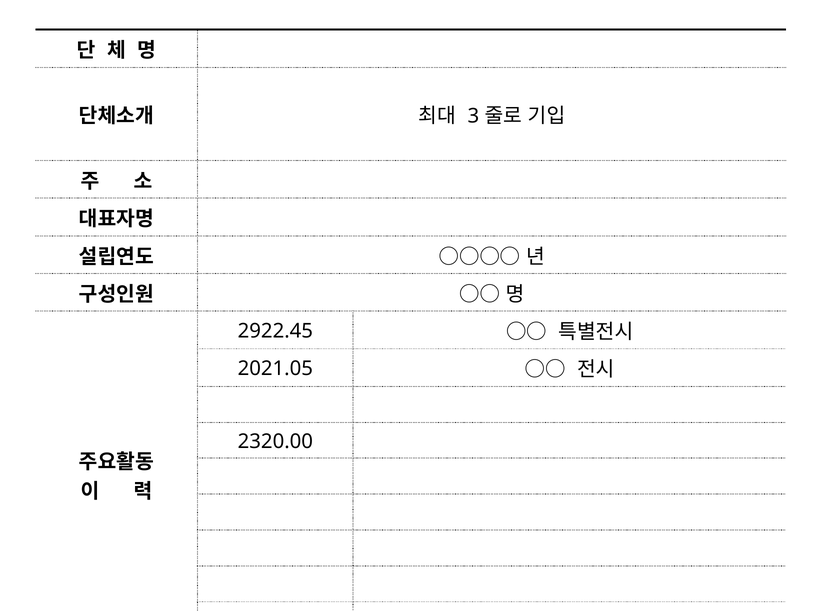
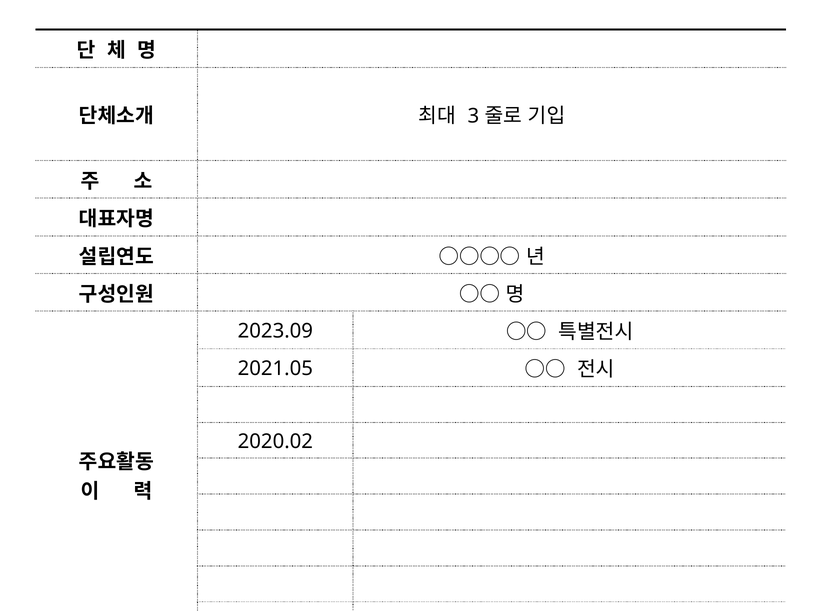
2922.45: 2922.45 -> 2023.09
2320.00: 2320.00 -> 2020.02
